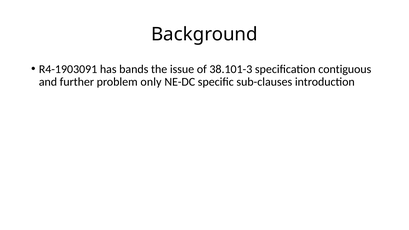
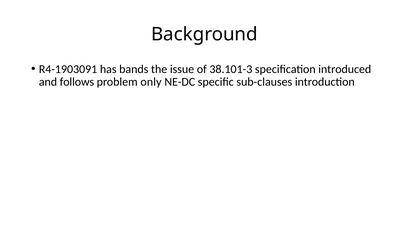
contiguous: contiguous -> introduced
further: further -> follows
